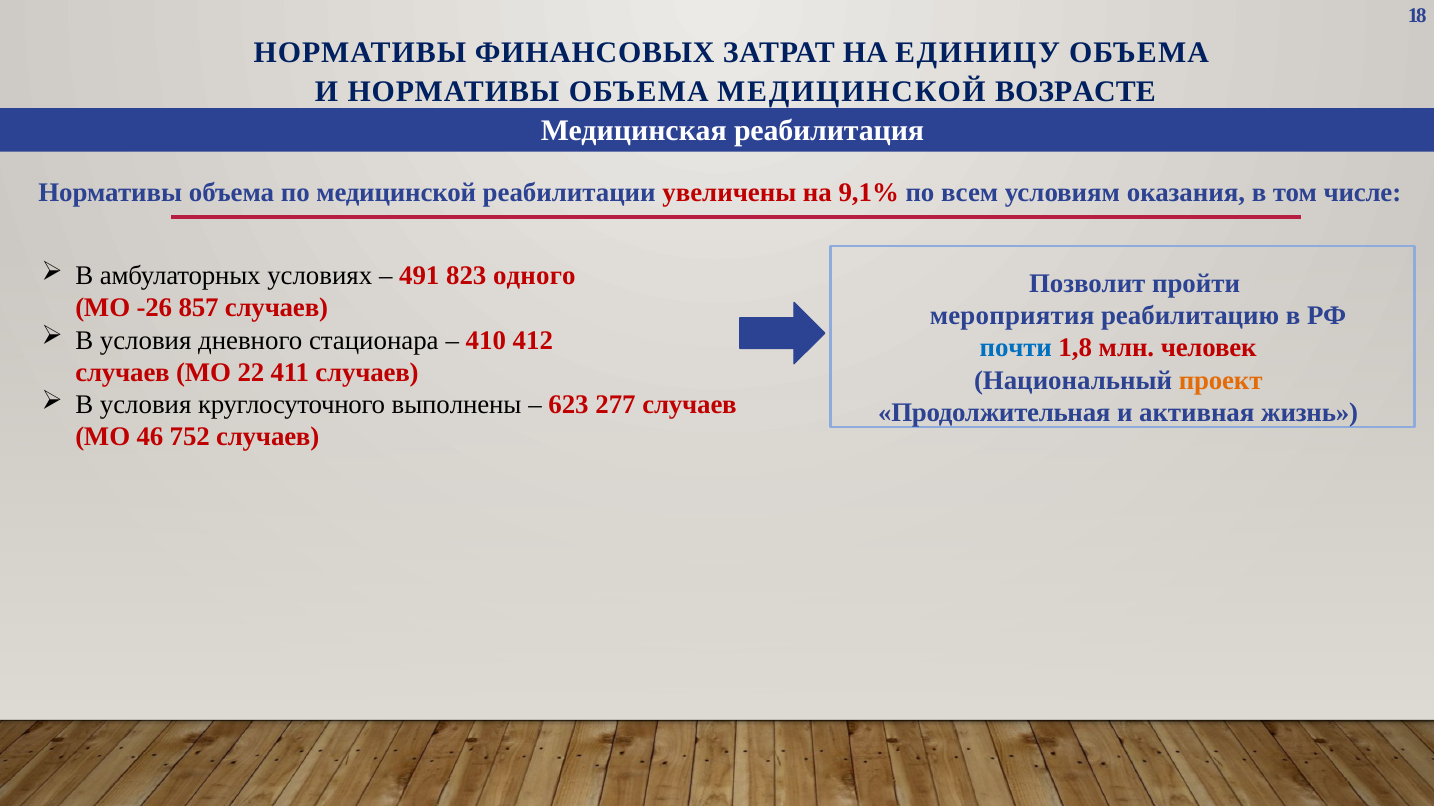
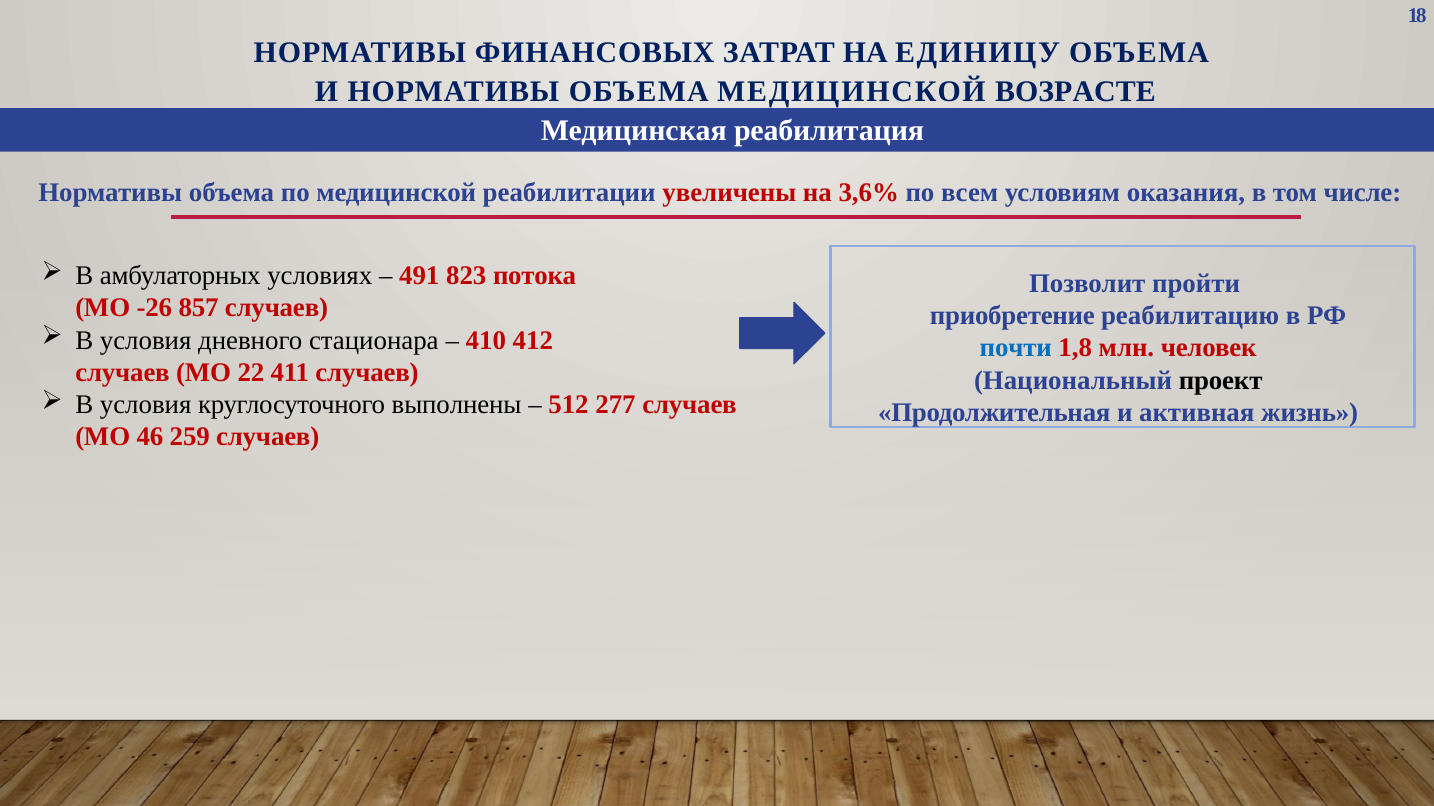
9,1%: 9,1% -> 3,6%
одного: одного -> потока
мероприятия: мероприятия -> приобретение
проект colour: orange -> black
623: 623 -> 512
752: 752 -> 259
